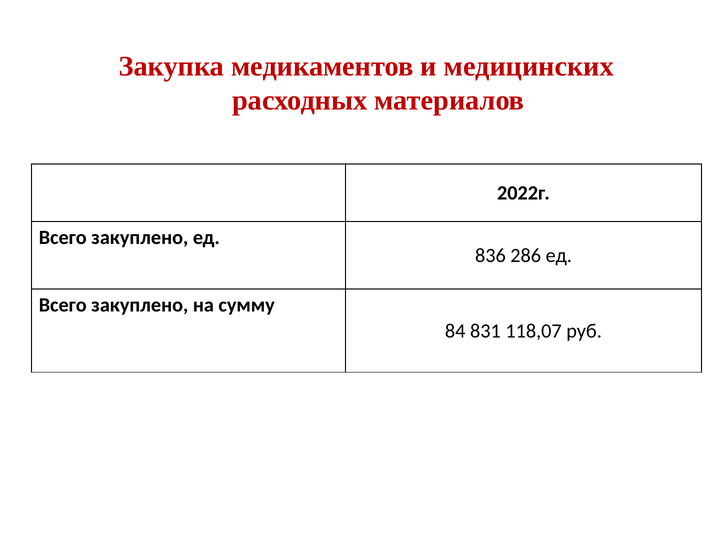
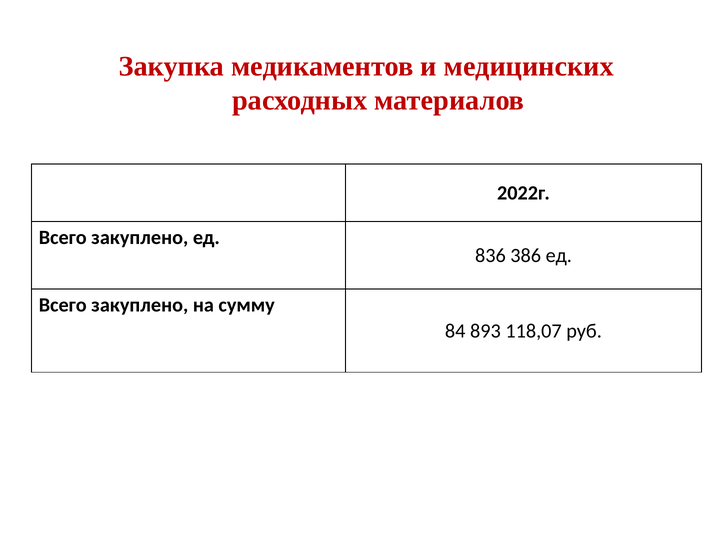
286: 286 -> 386
831: 831 -> 893
